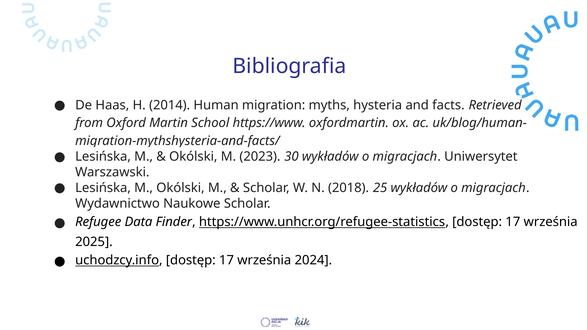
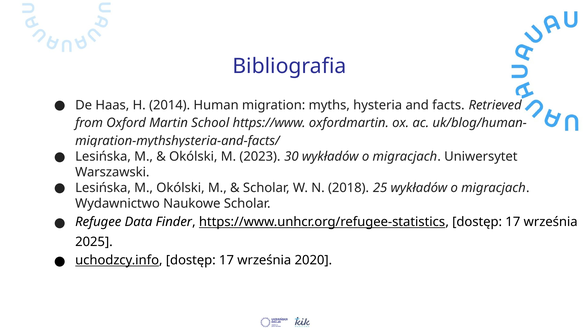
2024: 2024 -> 2020
